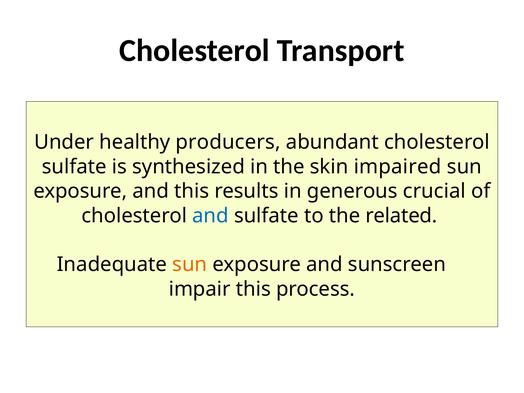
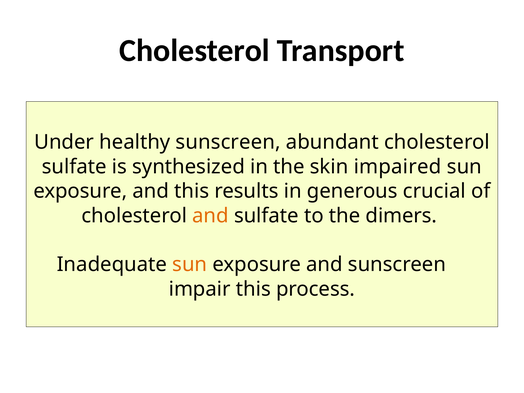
healthy producers: producers -> sunscreen
and at (210, 216) colour: blue -> orange
related: related -> dimers
